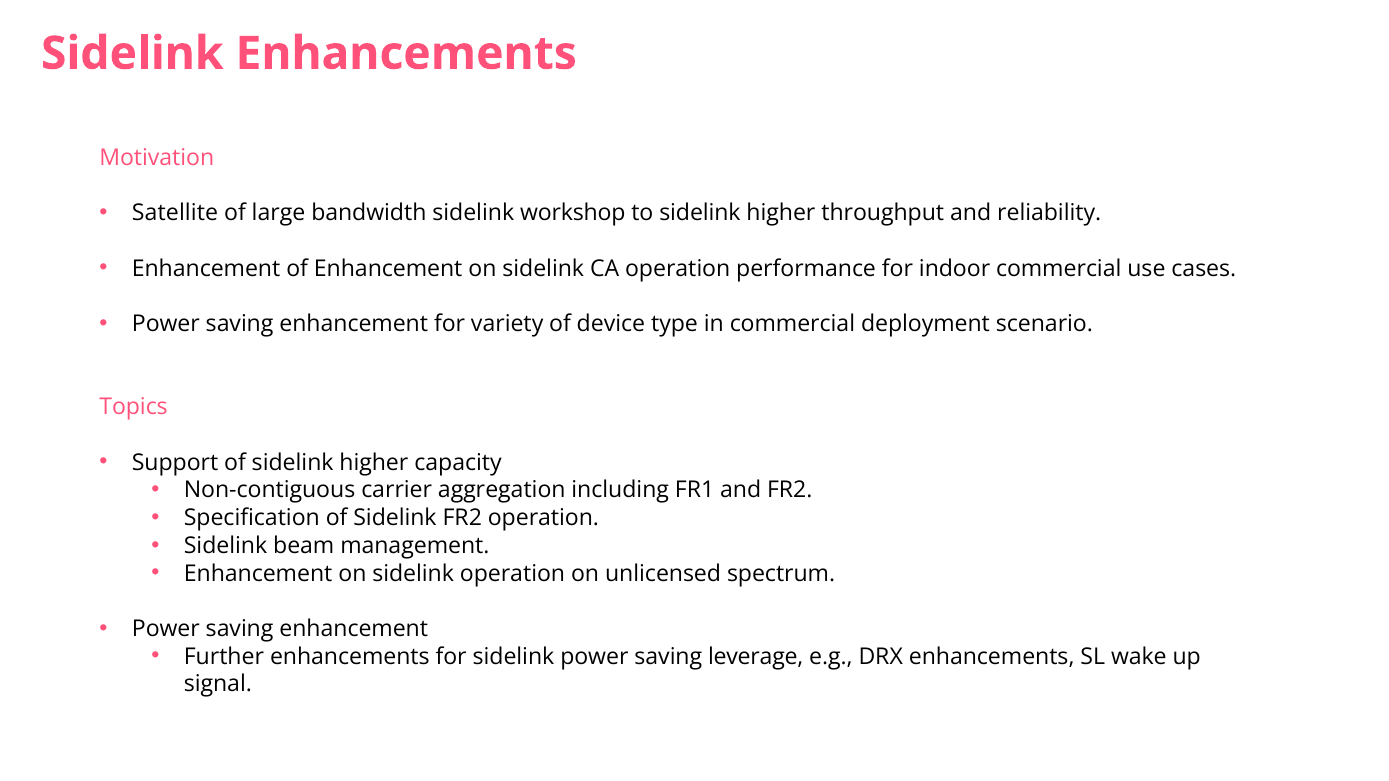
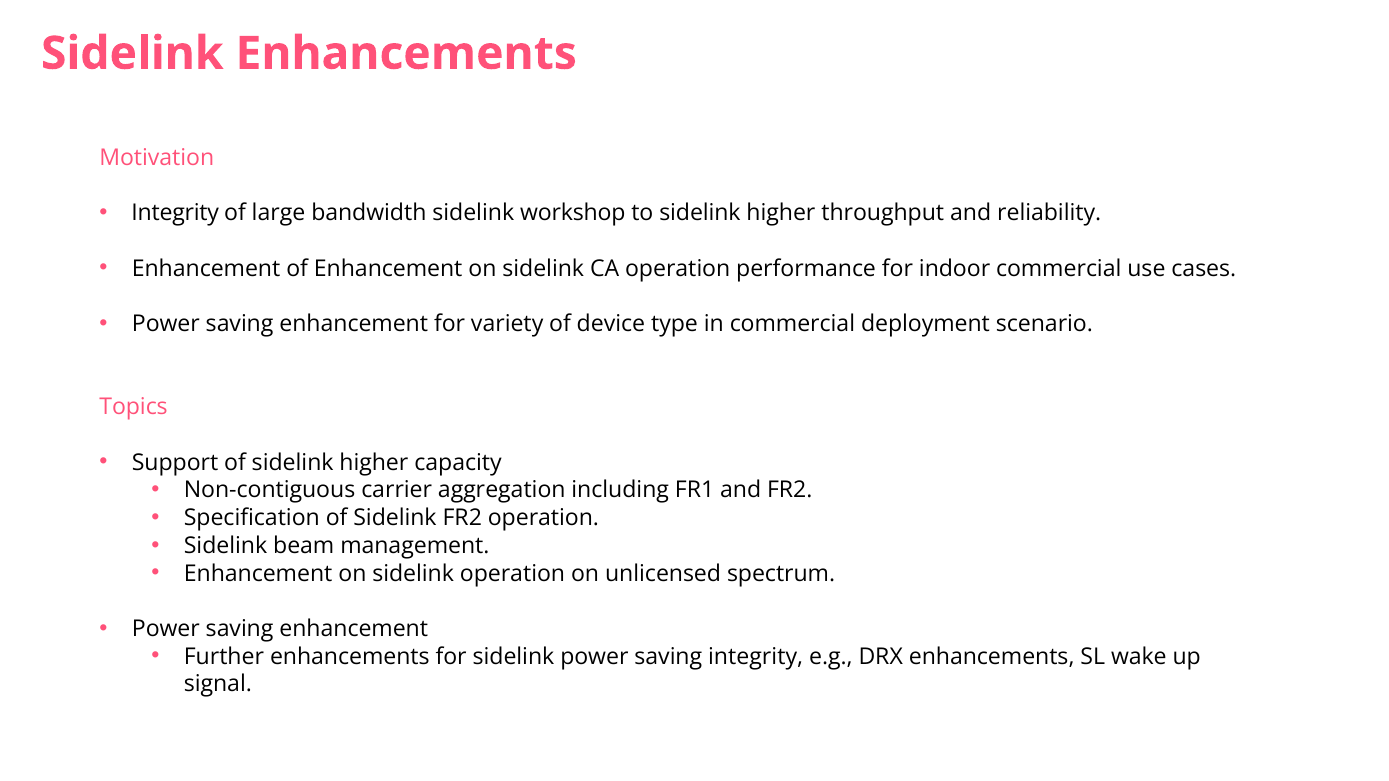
Satellite at (175, 213): Satellite -> Integrity
saving leverage: leverage -> integrity
